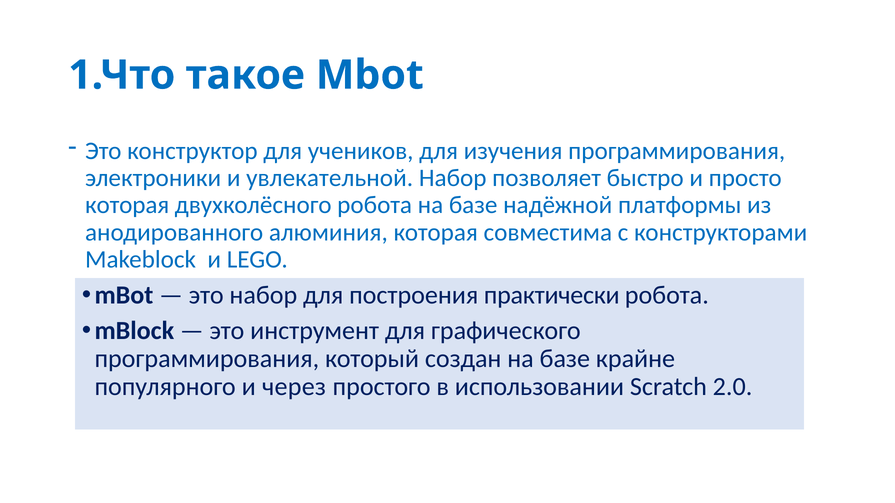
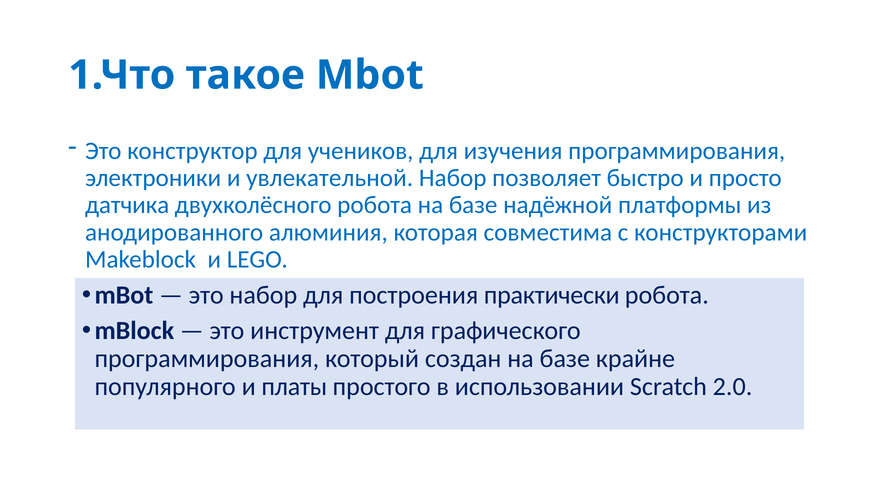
которая at (127, 205): которая -> датчика
через: через -> платы
